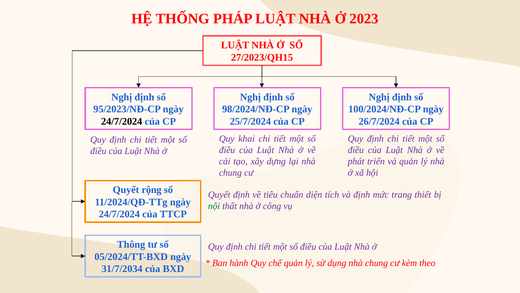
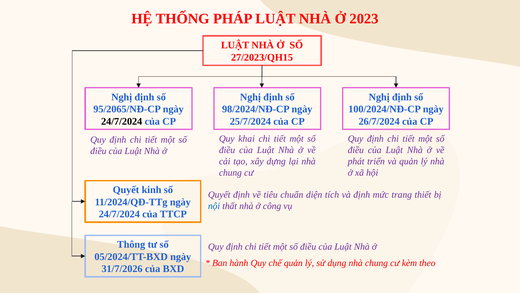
95/2023/NĐ-CP: 95/2023/NĐ-CP -> 95/2065/NĐ-CP
rộng: rộng -> kinh
nội colour: green -> blue
31/7/2034: 31/7/2034 -> 31/7/2026
